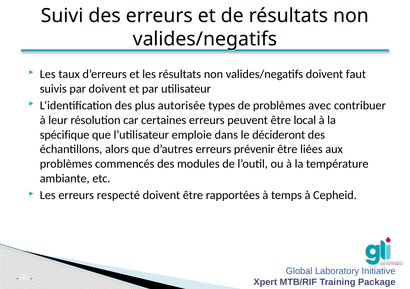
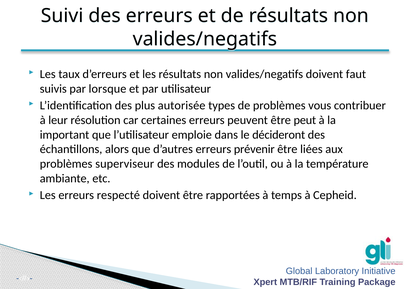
par doivent: doivent -> lorsque
avec: avec -> vous
local: local -> peut
spécifique: spécifique -> important
commencés: commencés -> superviseur
